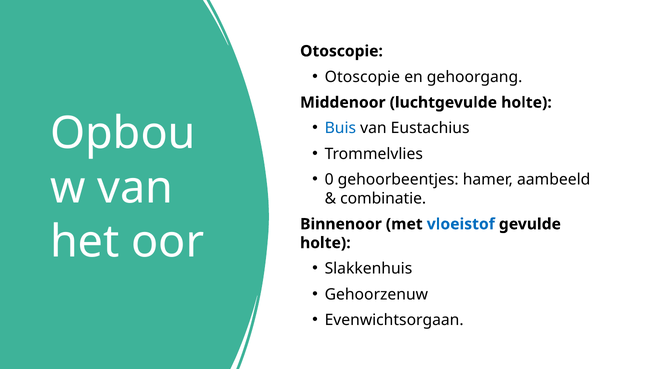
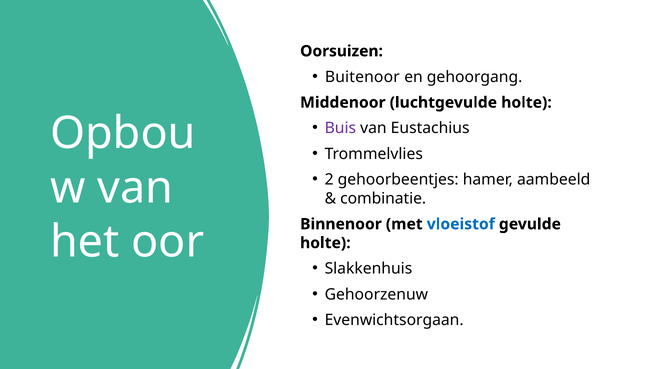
Otoscopie at (341, 51): Otoscopie -> Oorsuizen
Otoscopie at (362, 77): Otoscopie -> Buitenoor
Buis colour: blue -> purple
0: 0 -> 2
